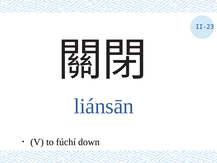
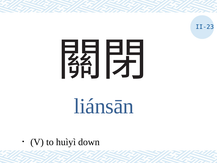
fúchí: fúchí -> huìyì
